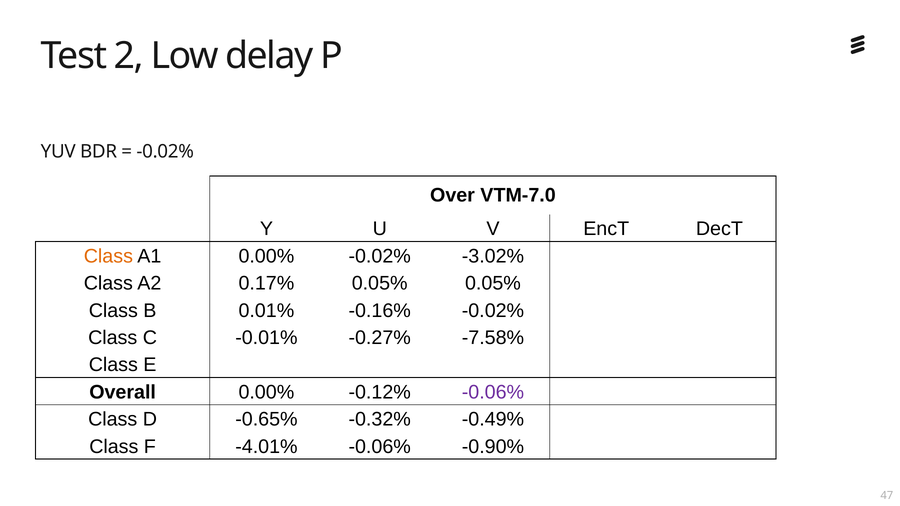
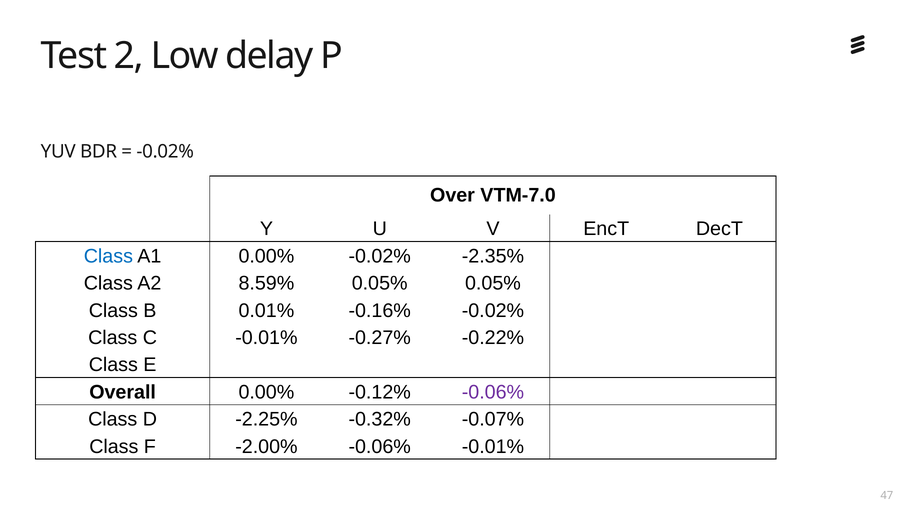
Class at (108, 256) colour: orange -> blue
-3.02%: -3.02% -> -2.35%
0.17%: 0.17% -> 8.59%
-7.58%: -7.58% -> -0.22%
-0.65%: -0.65% -> -2.25%
-0.49%: -0.49% -> -0.07%
-4.01%: -4.01% -> -2.00%
-0.06% -0.90%: -0.90% -> -0.01%
